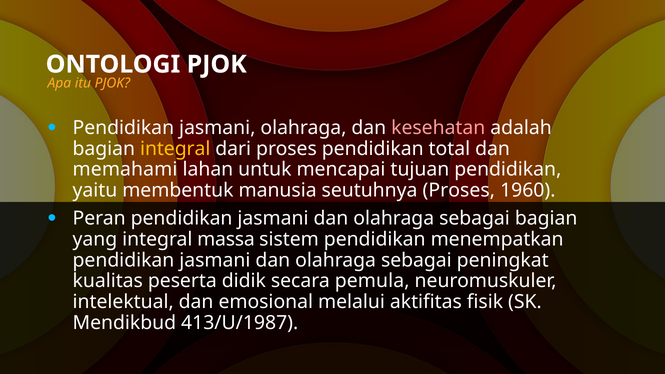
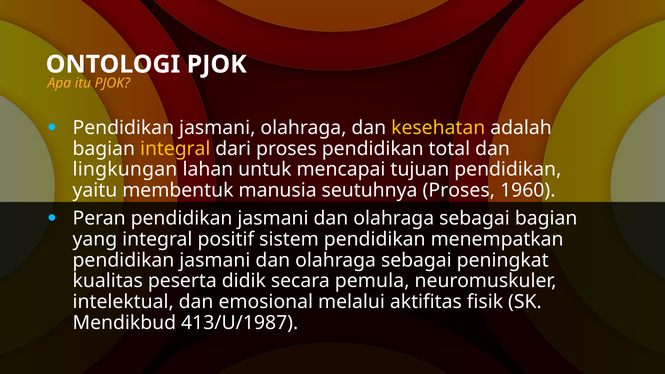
kesehatan colour: pink -> yellow
memahami: memahami -> lingkungan
massa: massa -> positif
